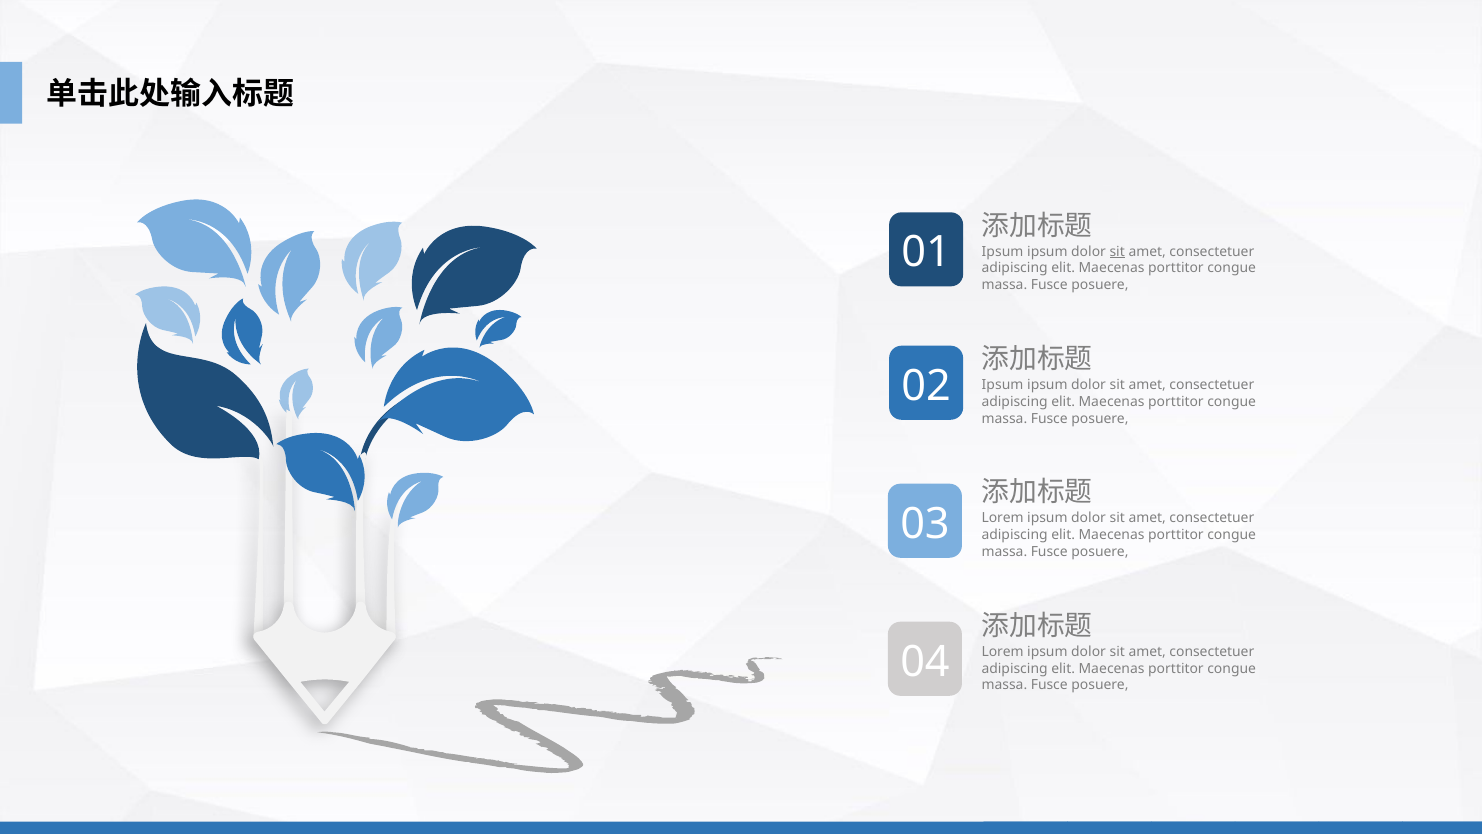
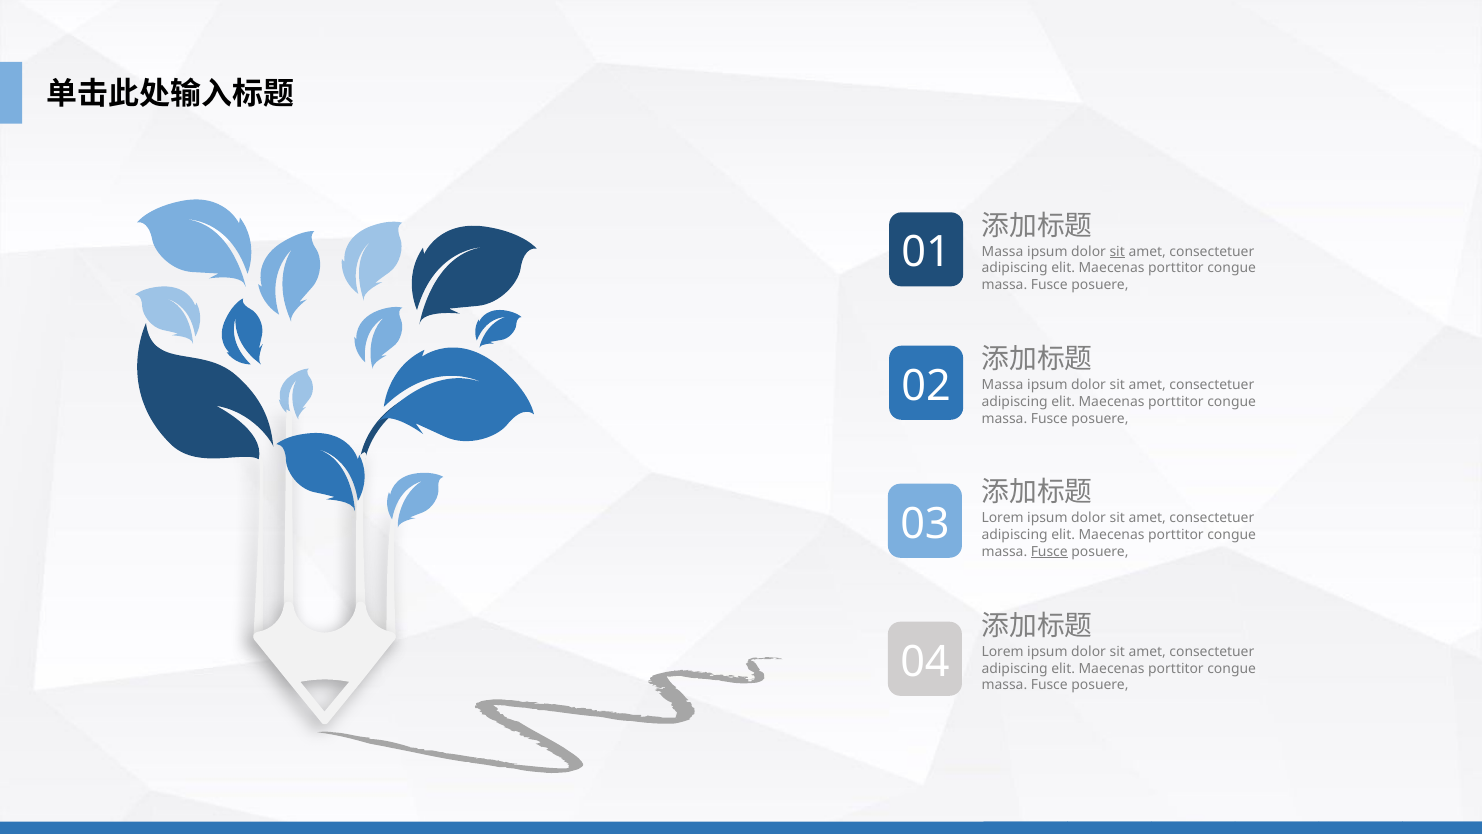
Ipsum at (1003, 252): Ipsum -> Massa
Ipsum at (1003, 385): Ipsum -> Massa
Fusce at (1049, 552) underline: none -> present
